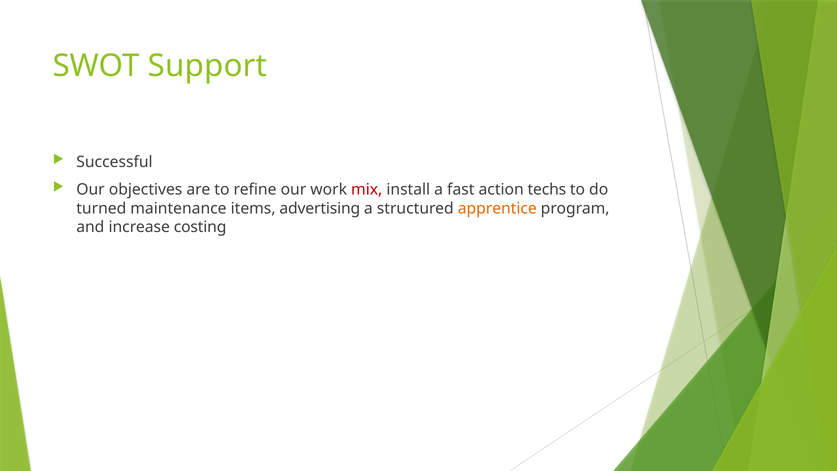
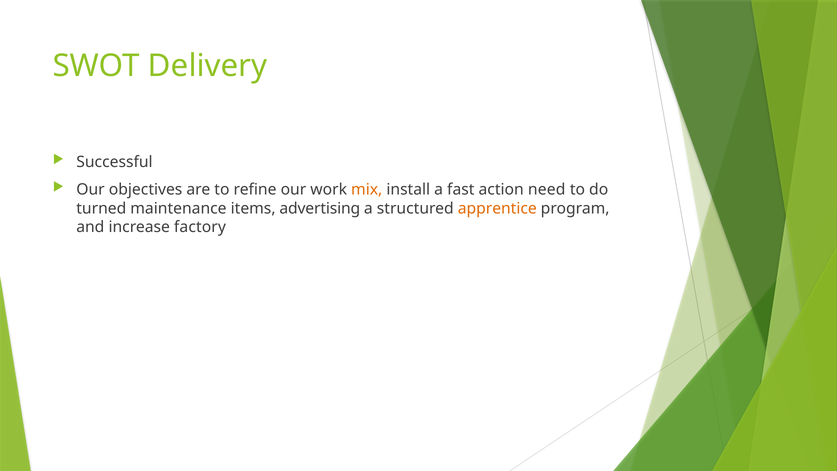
Support: Support -> Delivery
mix colour: red -> orange
techs: techs -> need
costing: costing -> factory
